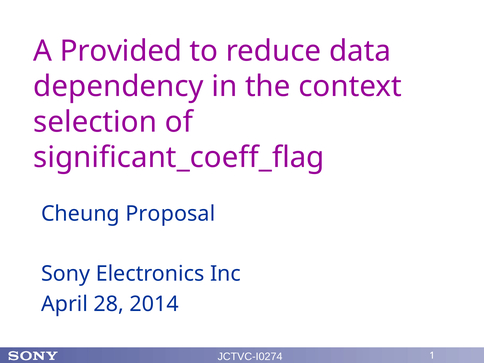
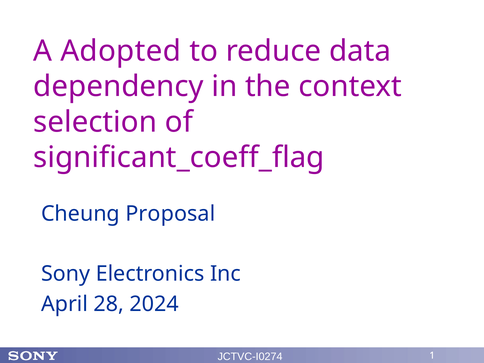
Provided: Provided -> Adopted
2014: 2014 -> 2024
